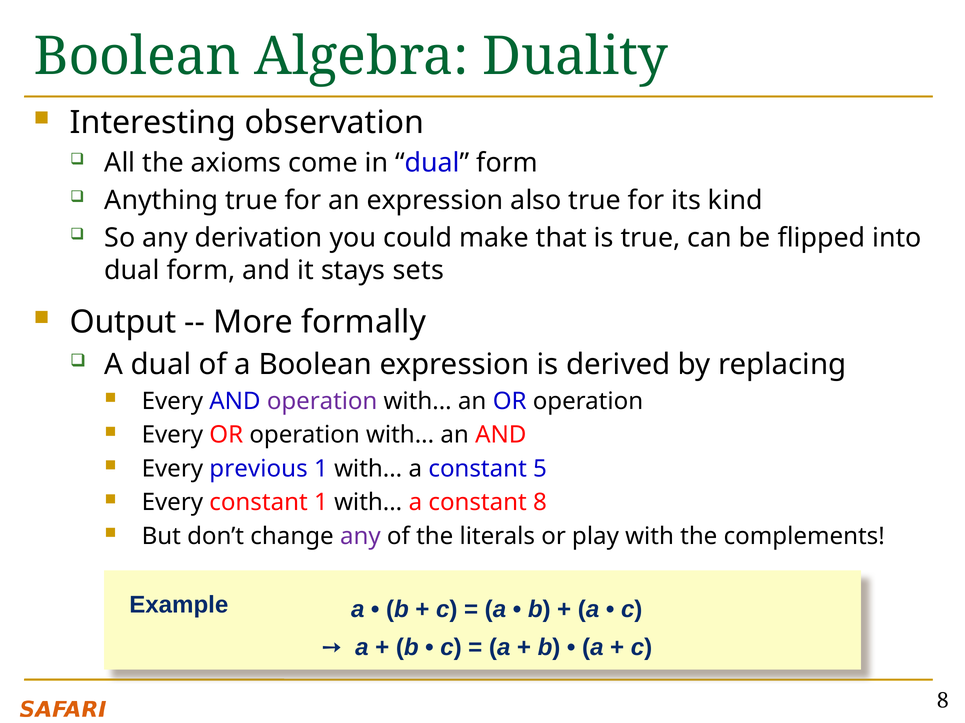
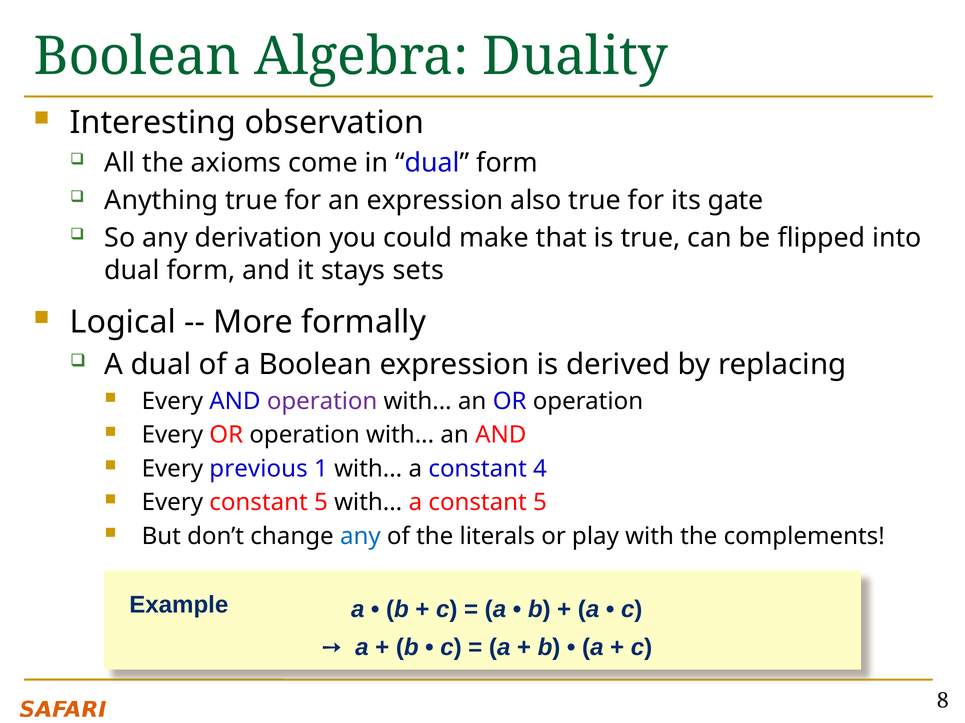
kind: kind -> gate
Output: Output -> Logical
5: 5 -> 4
Every constant 1: 1 -> 5
a constant 8: 8 -> 5
any at (360, 537) colour: purple -> blue
